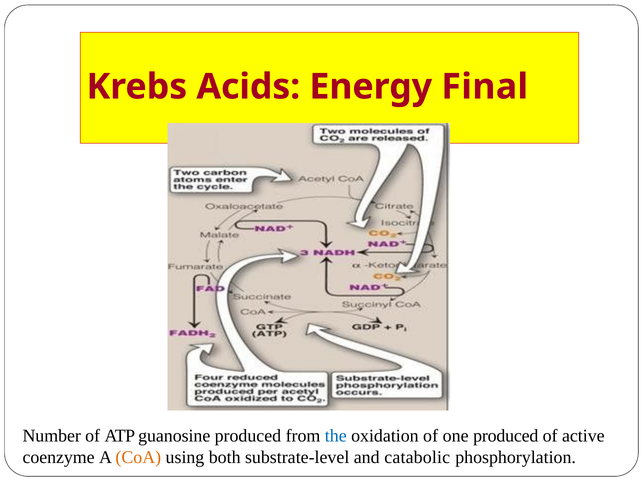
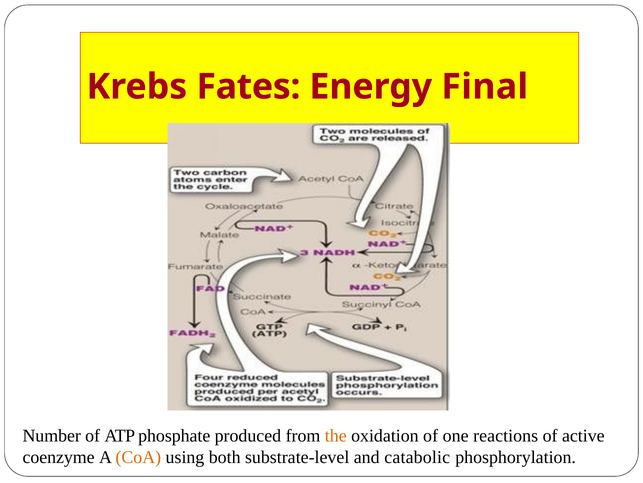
Acids: Acids -> Fates
guanosine: guanosine -> phosphate
the colour: blue -> orange
one produced: produced -> reactions
